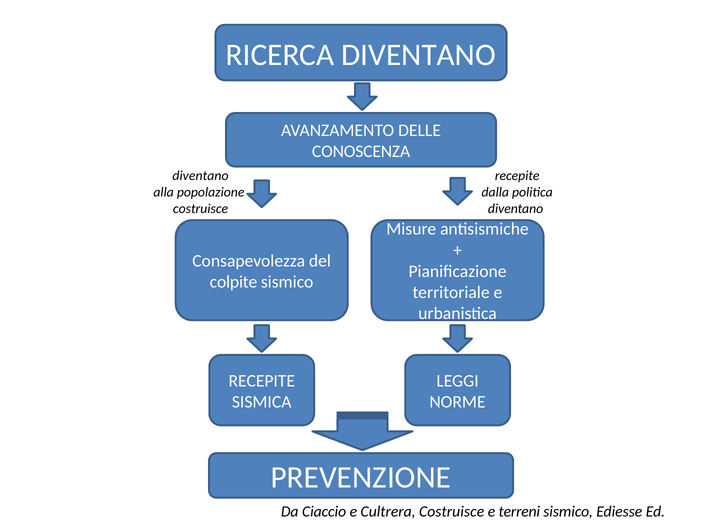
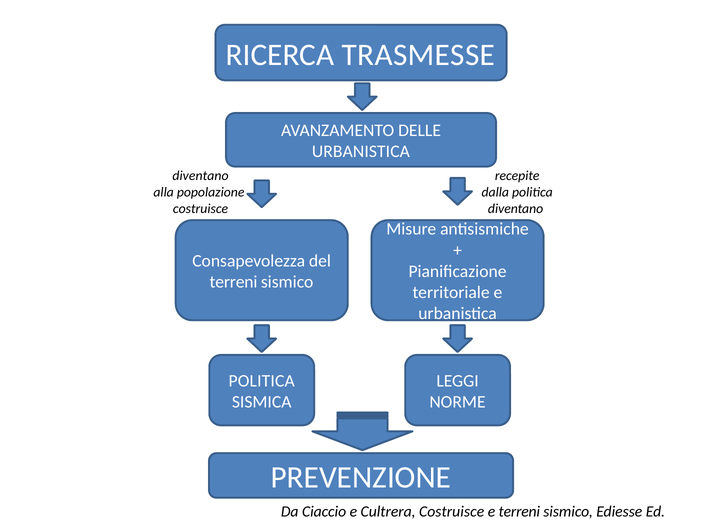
RICERCA DIVENTANO: DIVENTANO -> TRASMESSE
CONOSCENZA at (361, 152): CONOSCENZA -> URBANISTICA
colpite at (234, 282): colpite -> terreni
RECEPITE at (262, 381): RECEPITE -> POLITICA
